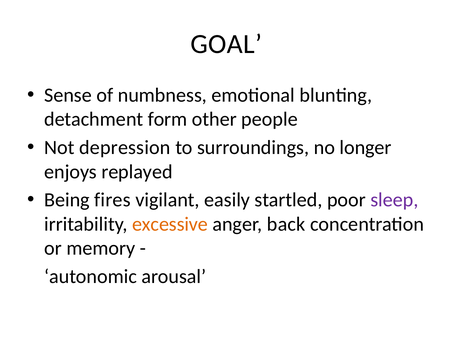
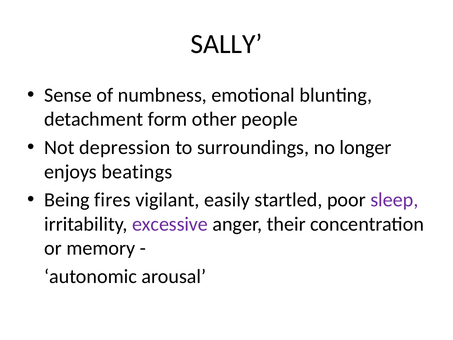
GOAL: GOAL -> SALLY
replayed: replayed -> beatings
excessive colour: orange -> purple
back: back -> their
